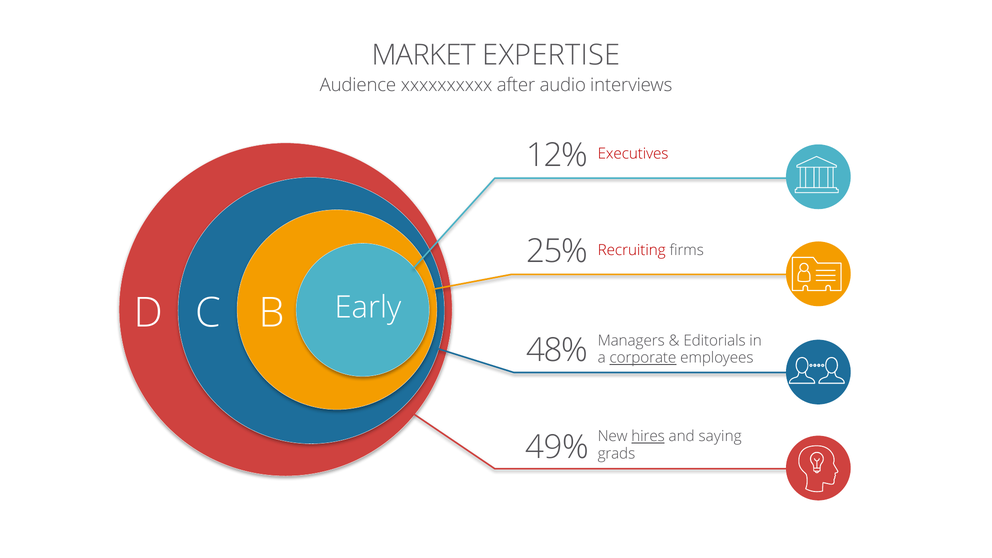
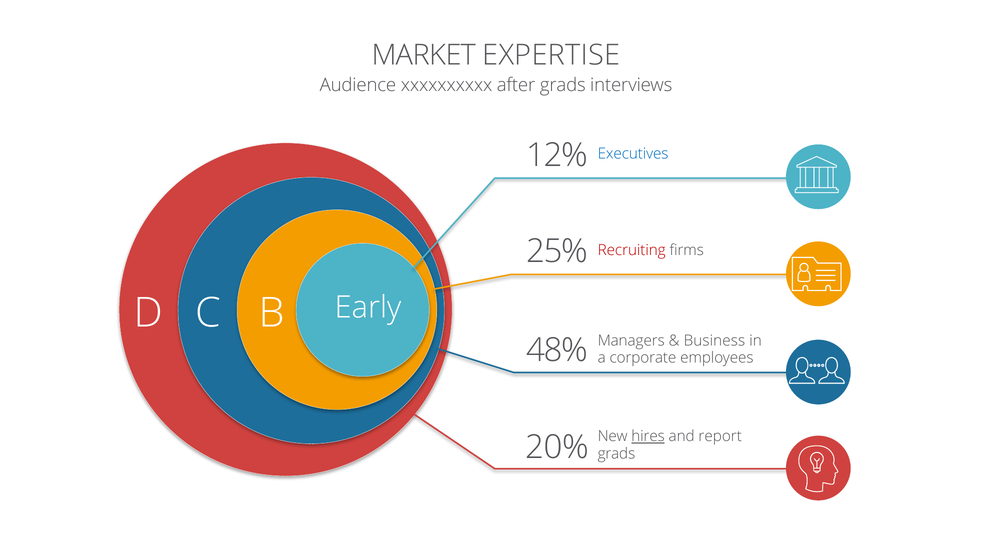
after audio: audio -> grads
Executives colour: red -> blue
Editorials: Editorials -> Business
corporate underline: present -> none
saying: saying -> report
49%: 49% -> 20%
